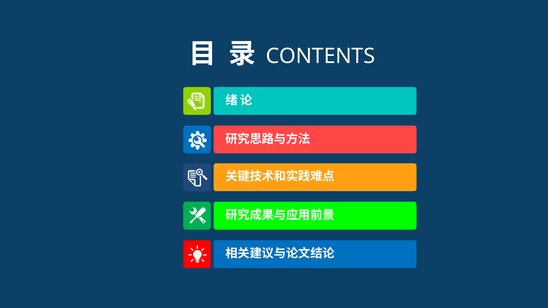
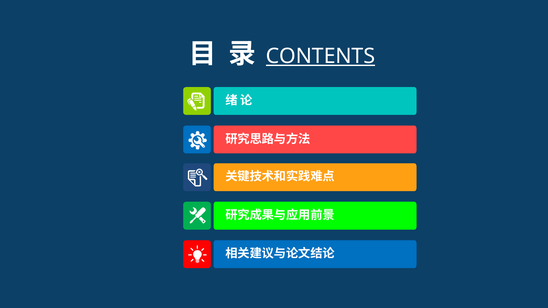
CONTENTS underline: none -> present
